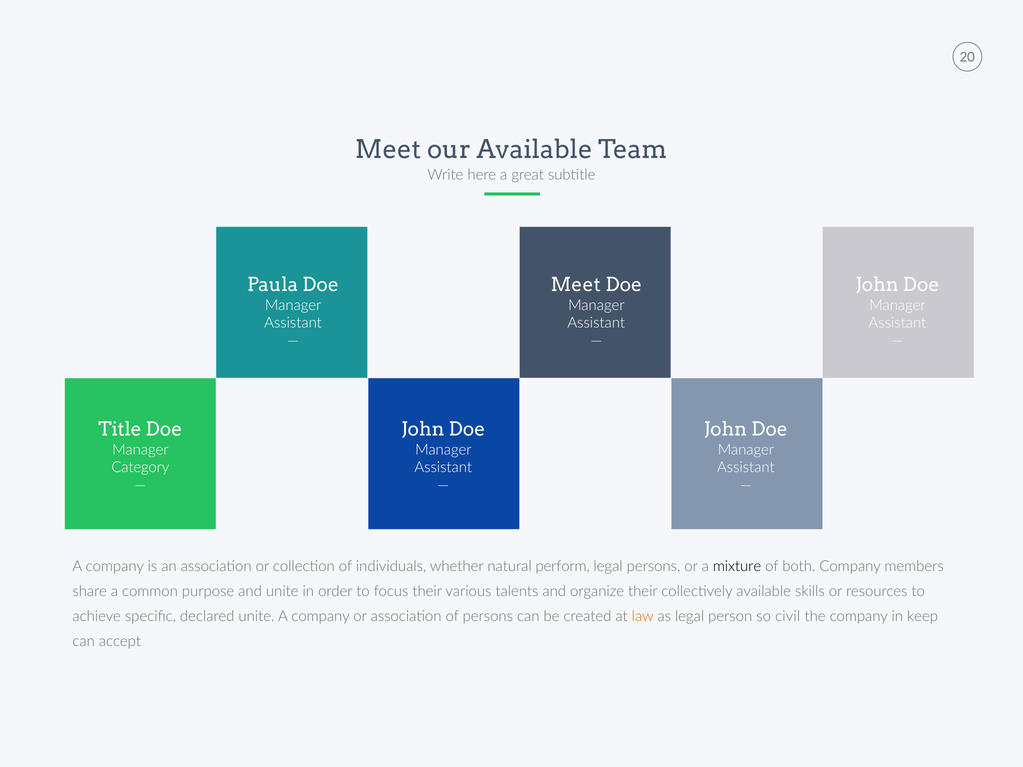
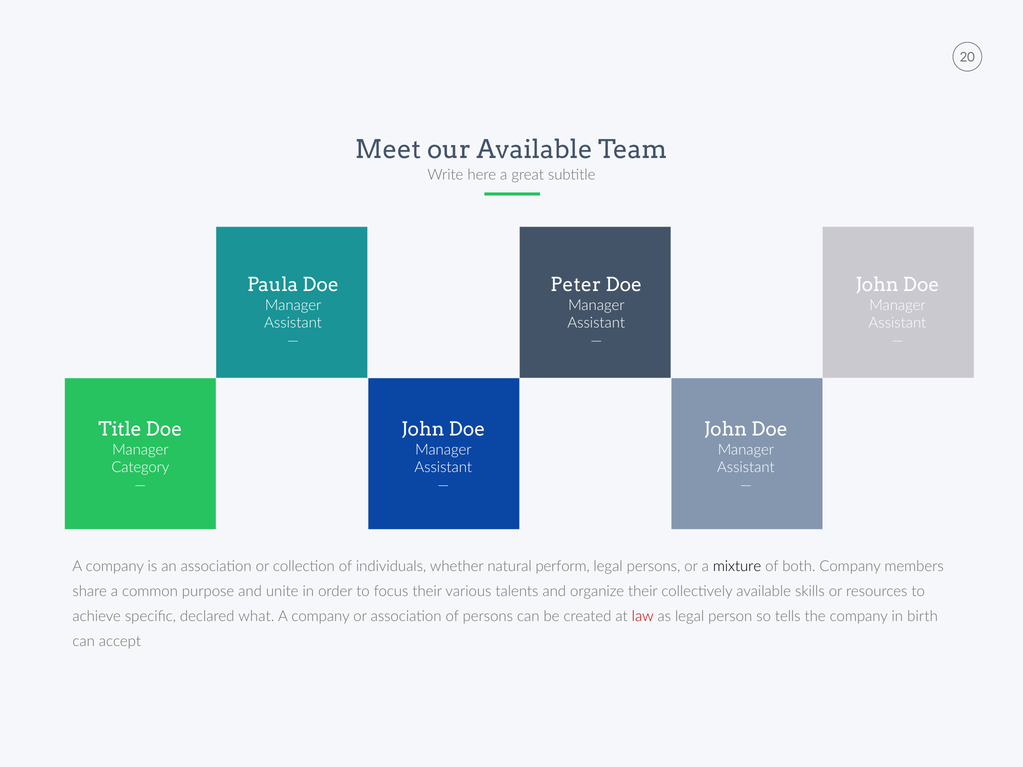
Meet at (576, 285): Meet -> Peter
declared unite: unite -> what
law colour: orange -> red
civil: civil -> tells
keep: keep -> birth
